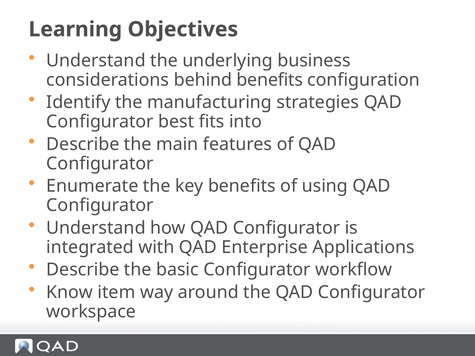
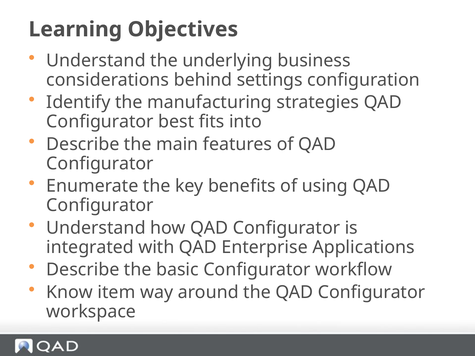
behind benefits: benefits -> settings
